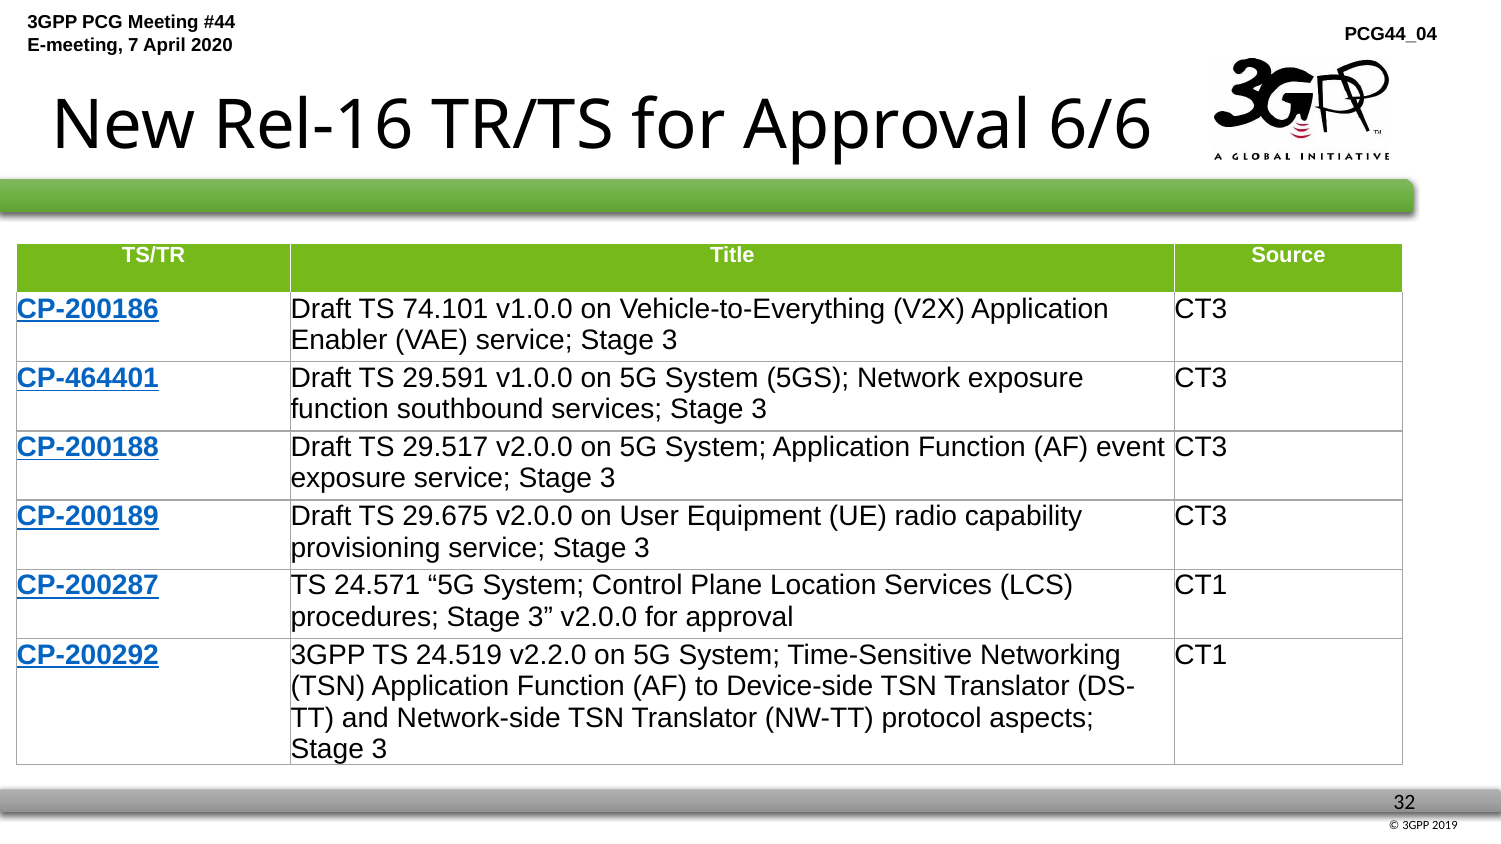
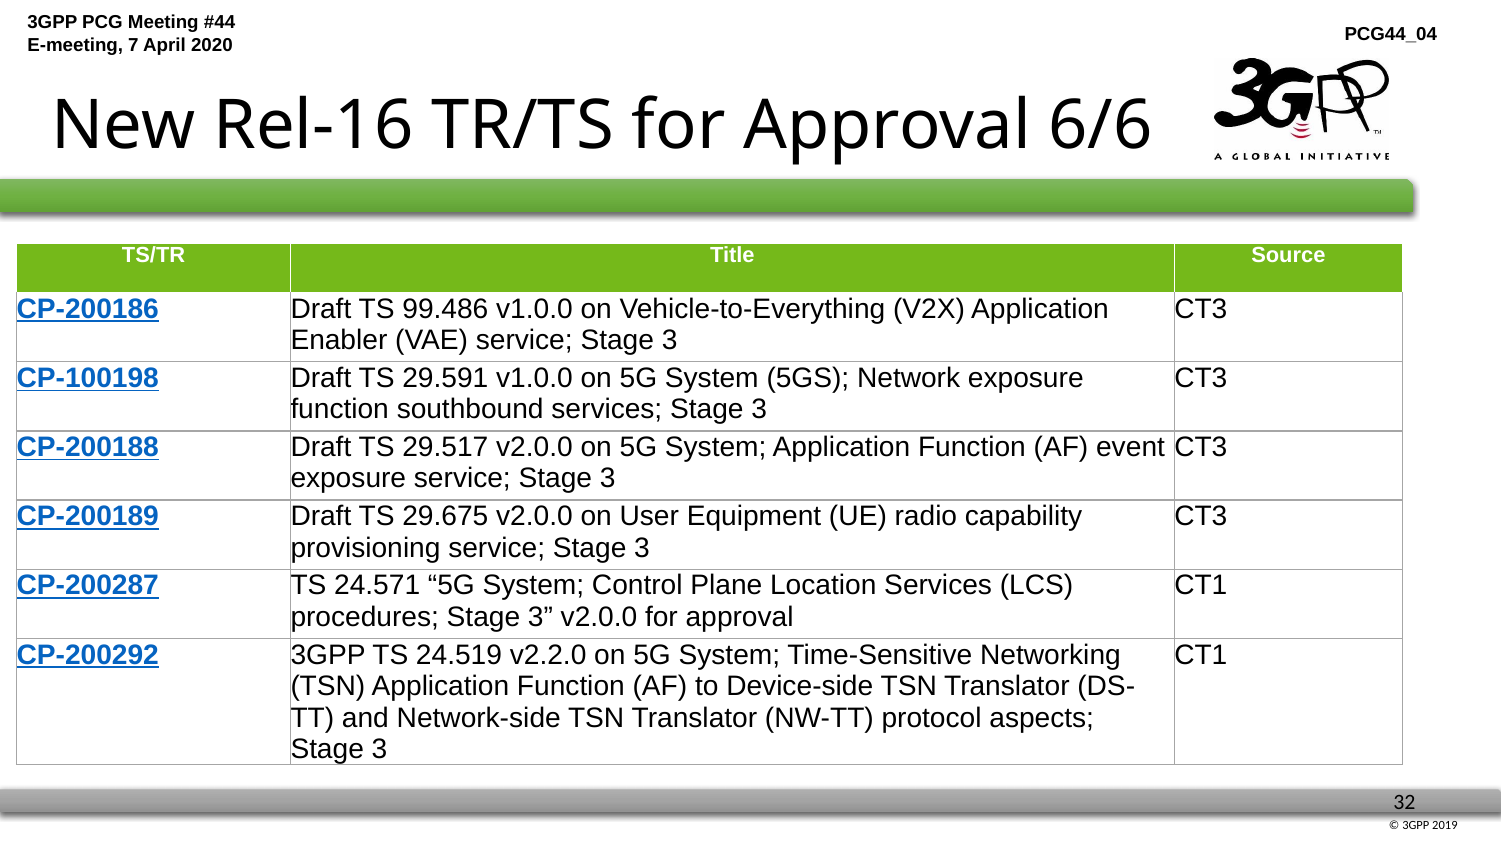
74.101: 74.101 -> 99.486
CP-464401: CP-464401 -> CP-100198
